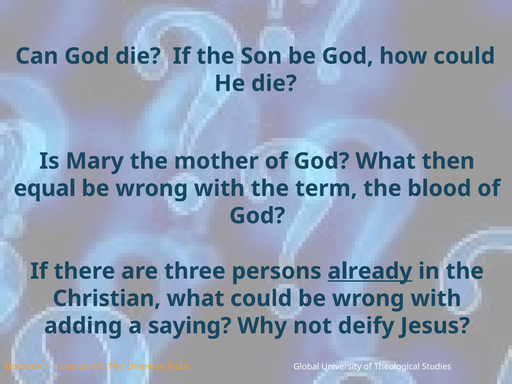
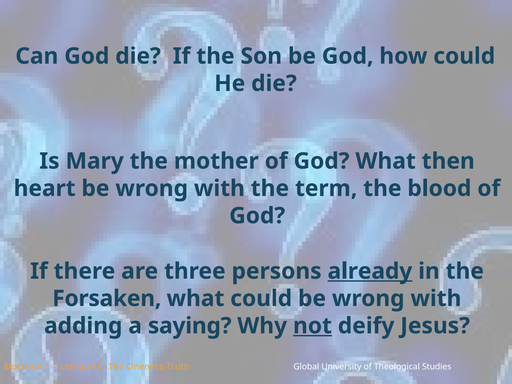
equal: equal -> heart
Christian: Christian -> Forsaken
not underline: none -> present
